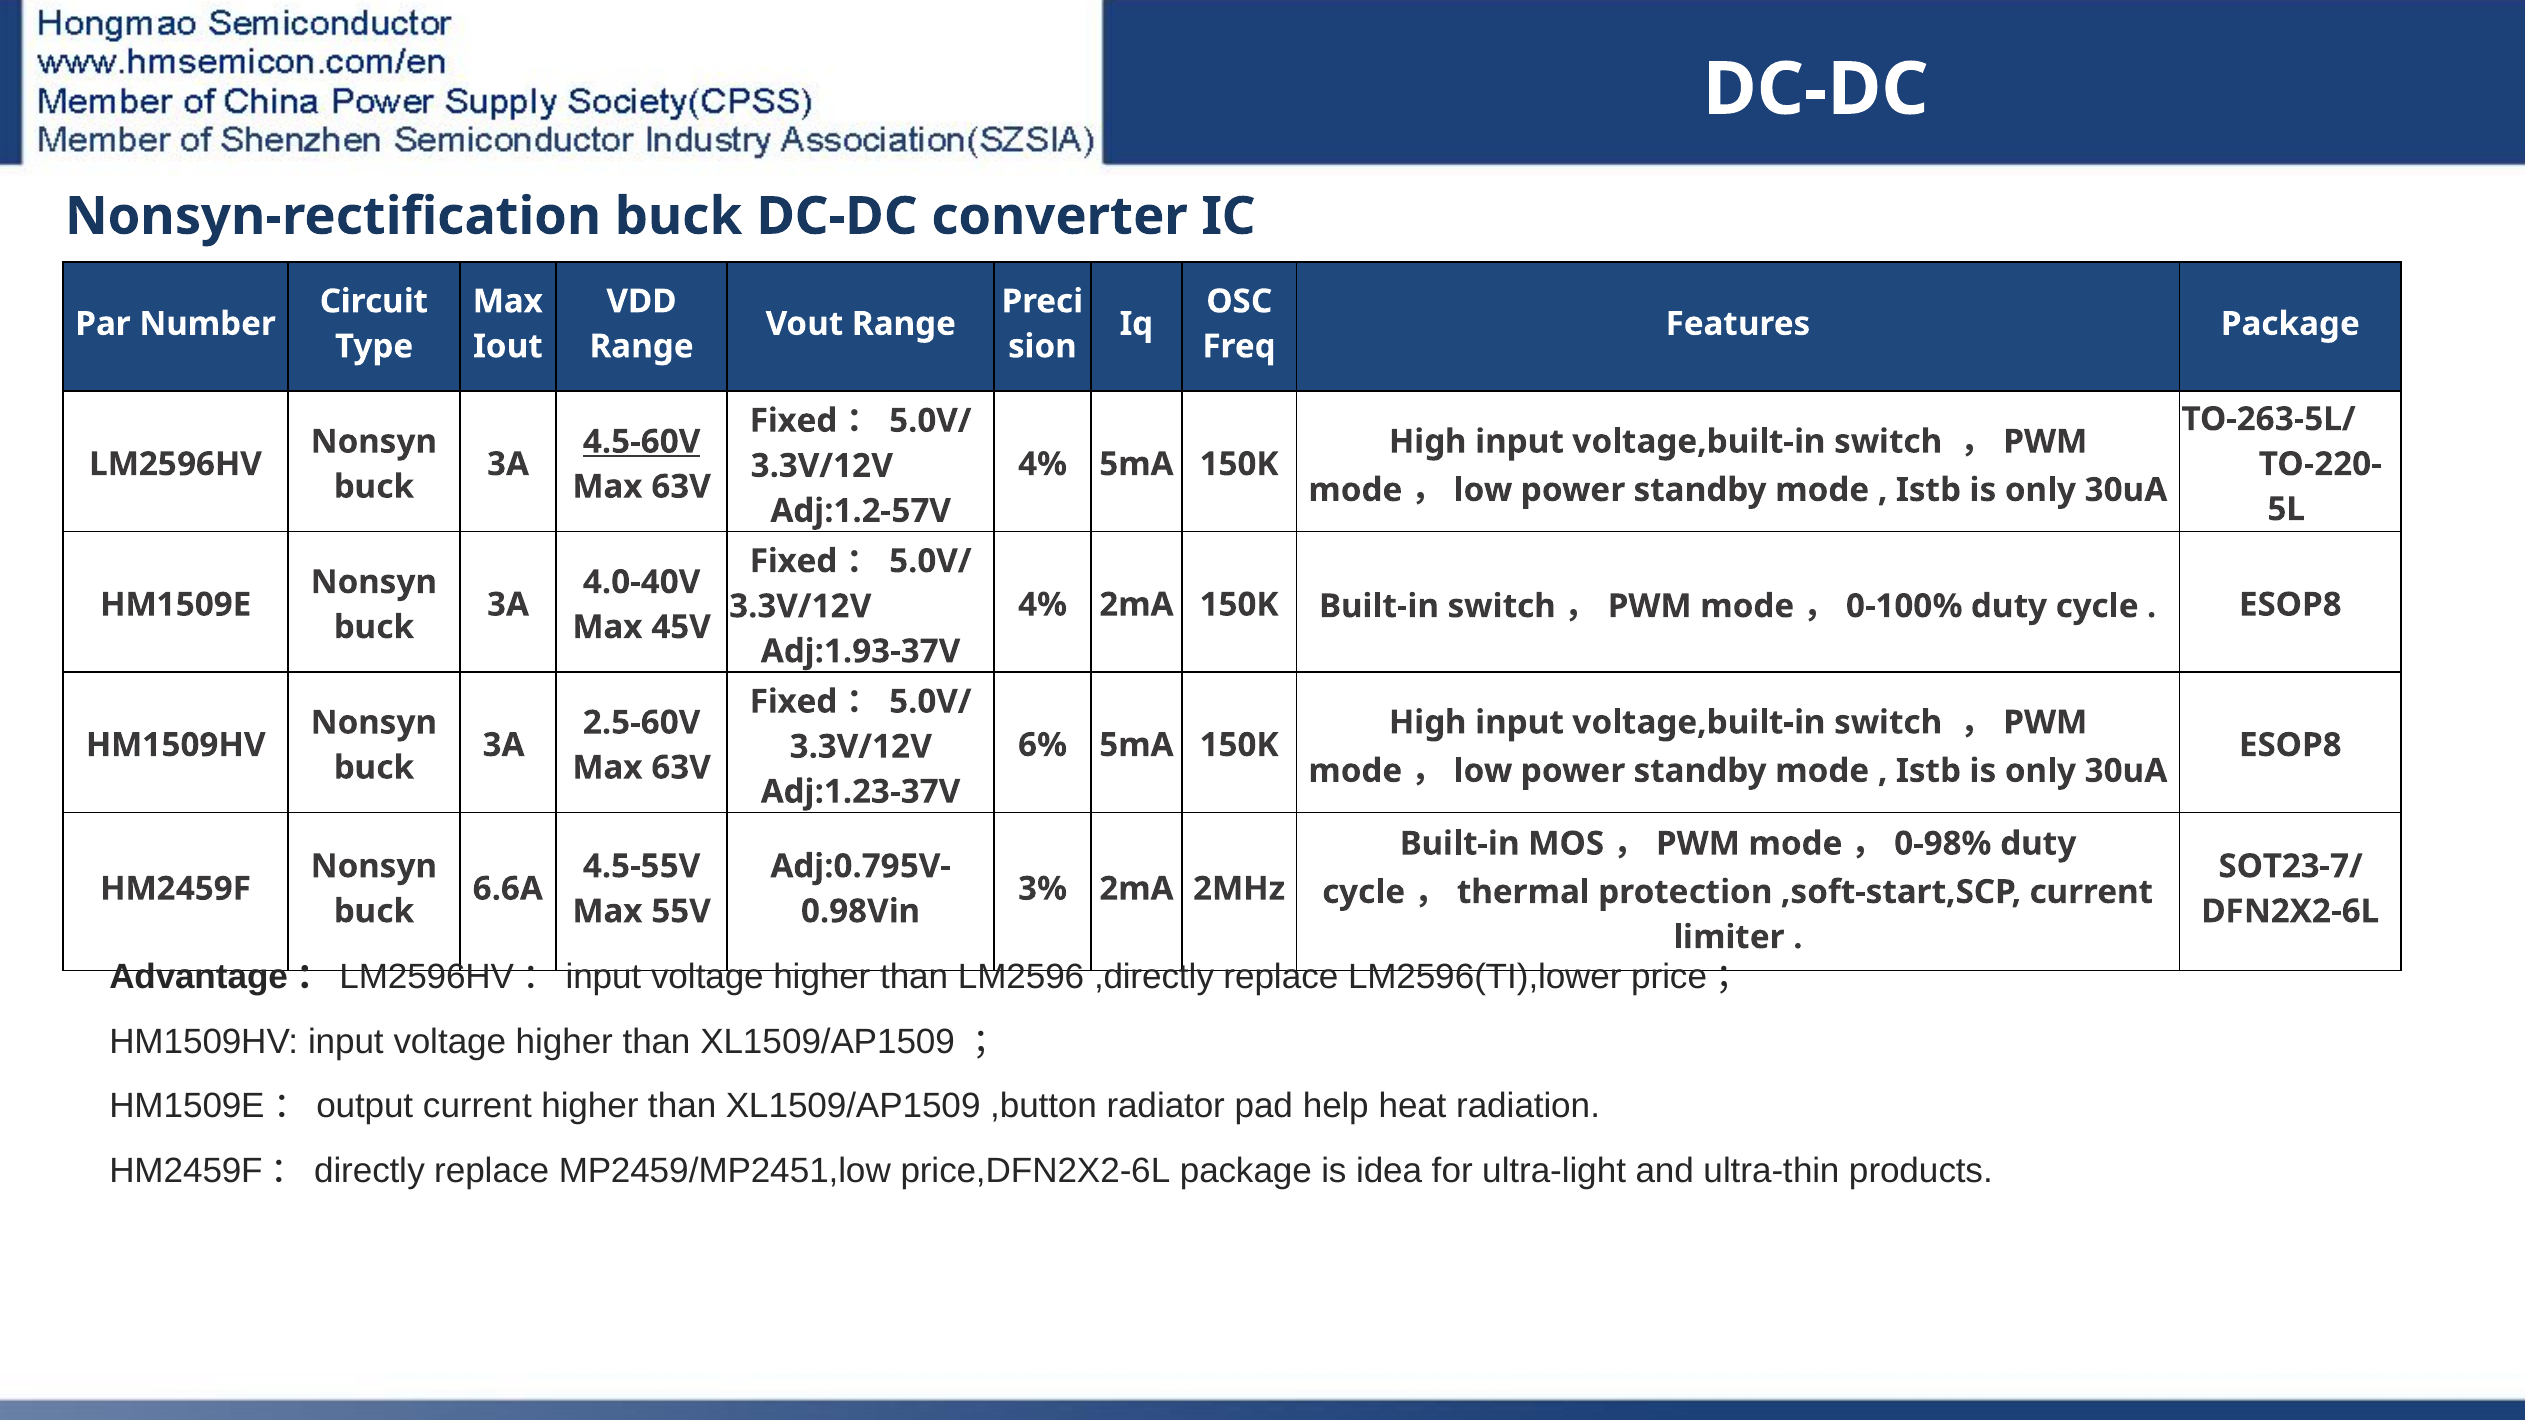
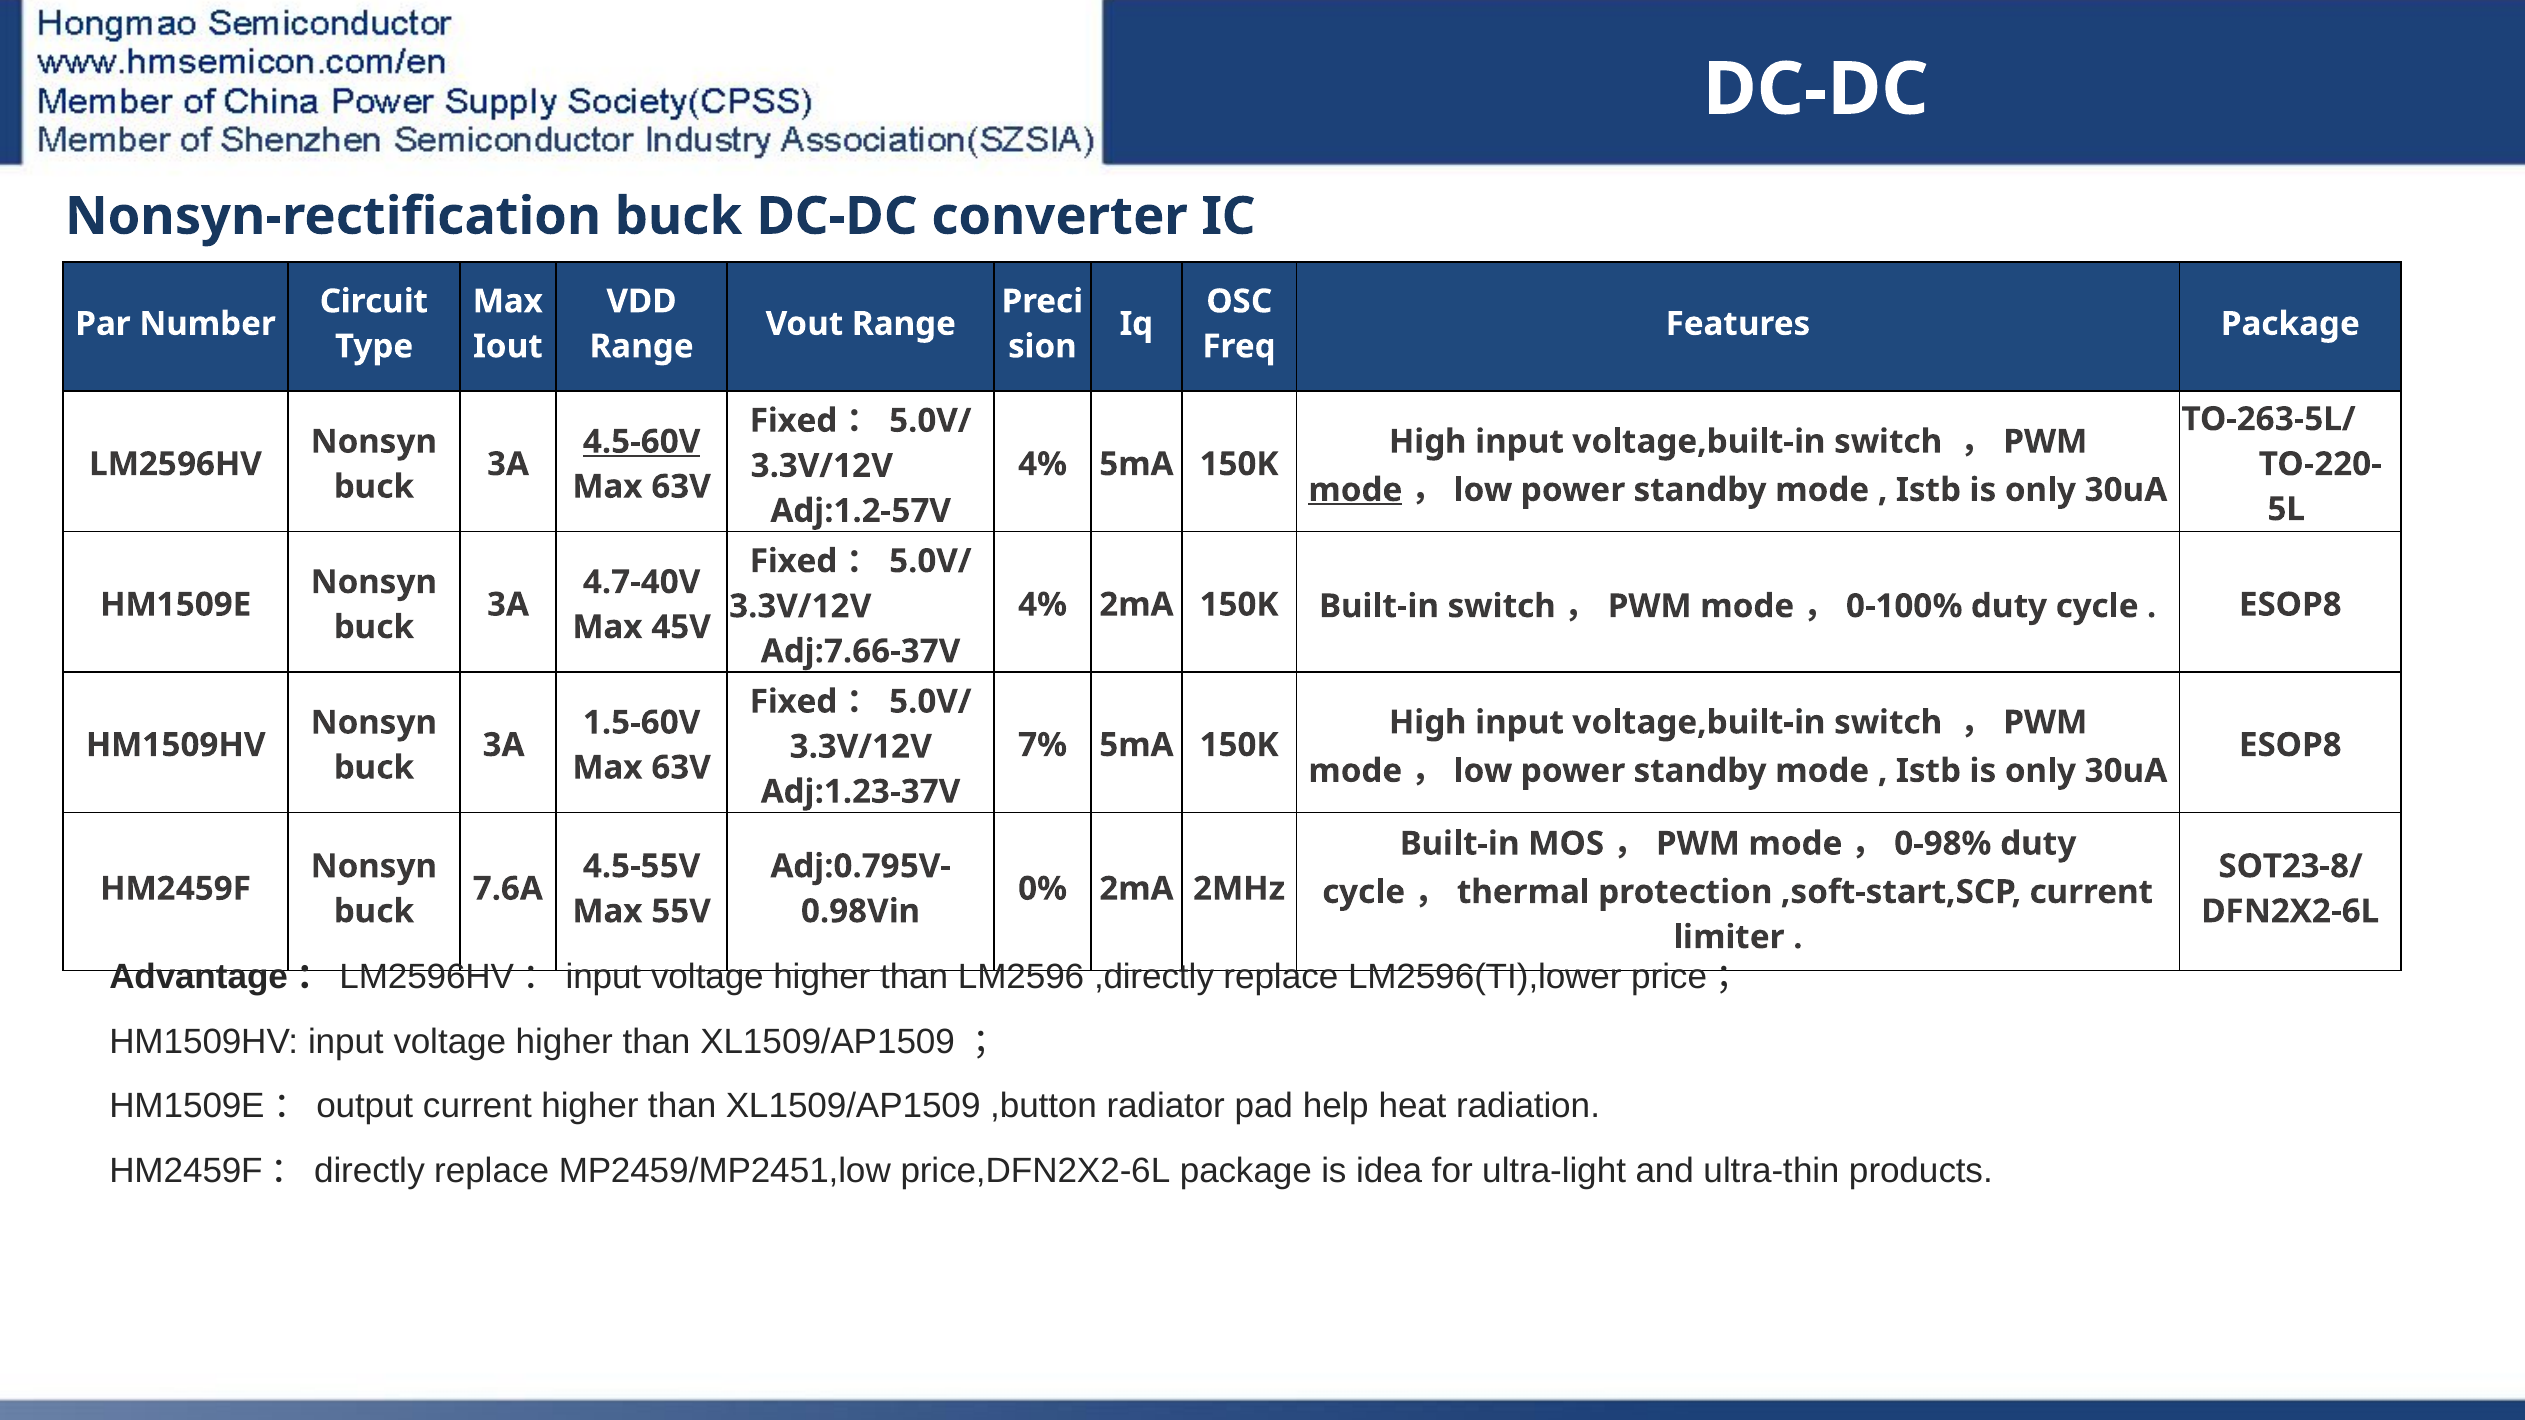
mode at (1355, 490) underline: none -> present
4.0-40V: 4.0-40V -> 4.7-40V
Adj:1.93-37V: Adj:1.93-37V -> Adj:7.66-37V
2.5-60V: 2.5-60V -> 1.5-60V
6%: 6% -> 7%
SOT23-7/: SOT23-7/ -> SOT23-8/
6.6A: 6.6A -> 7.6A
3%: 3% -> 0%
